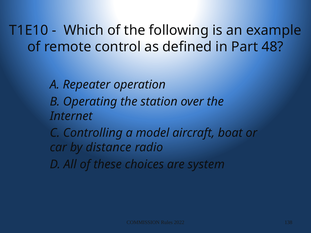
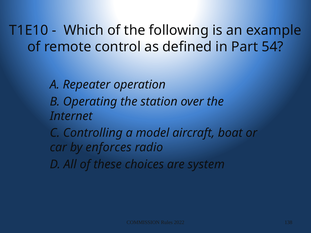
48: 48 -> 54
distance: distance -> enforces
